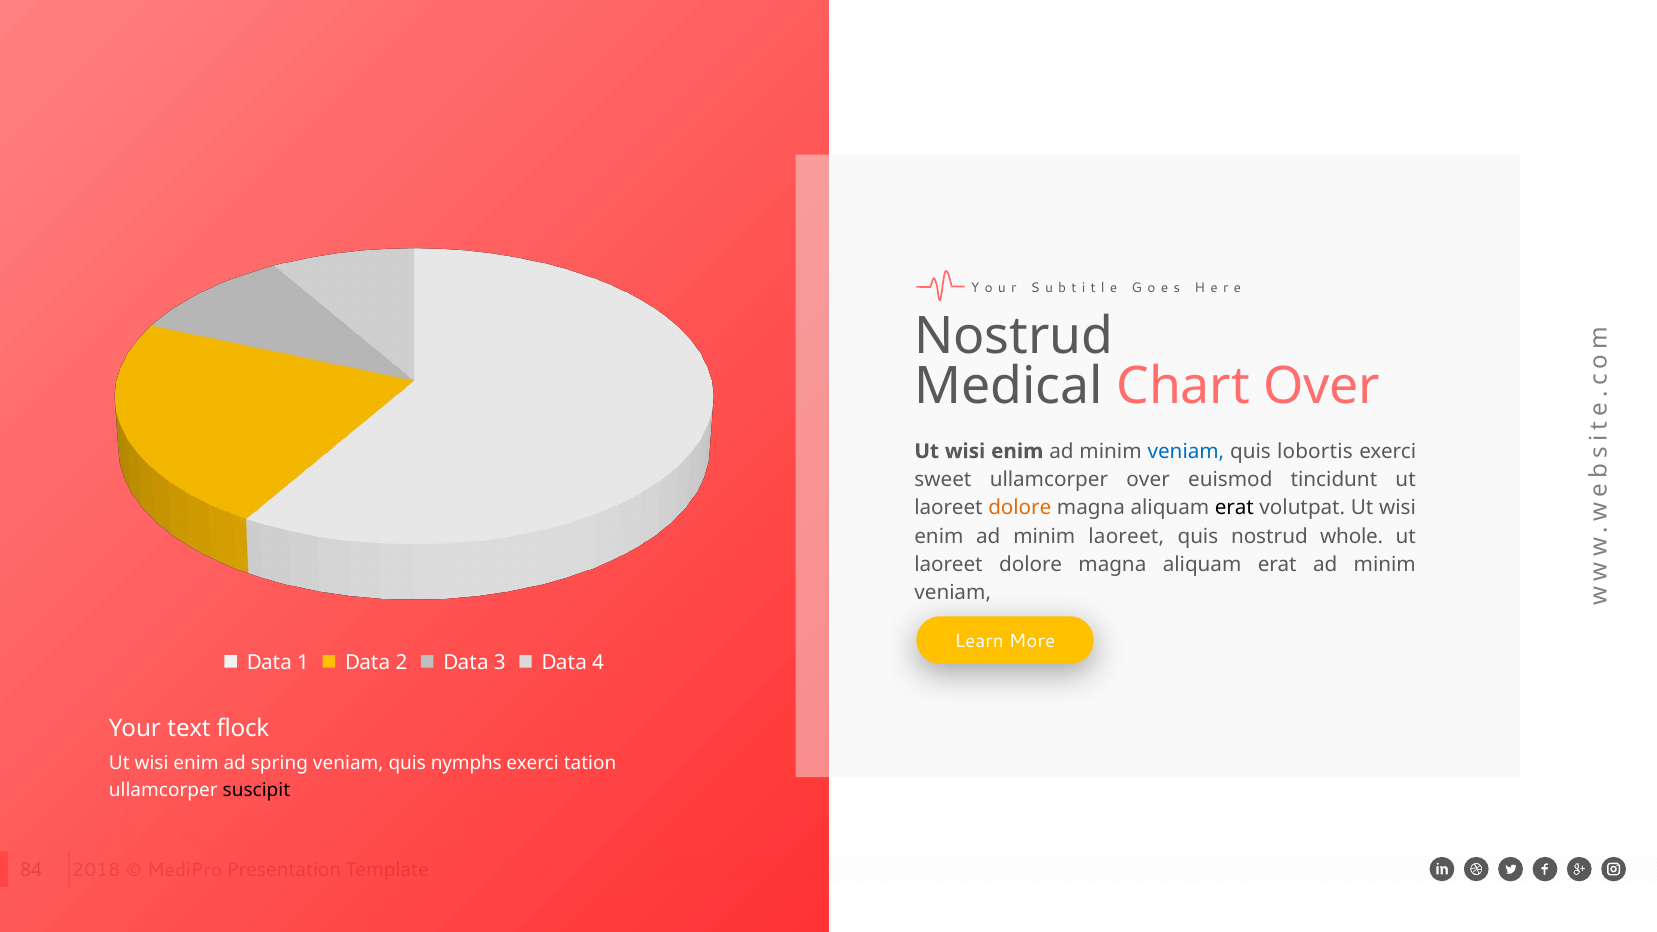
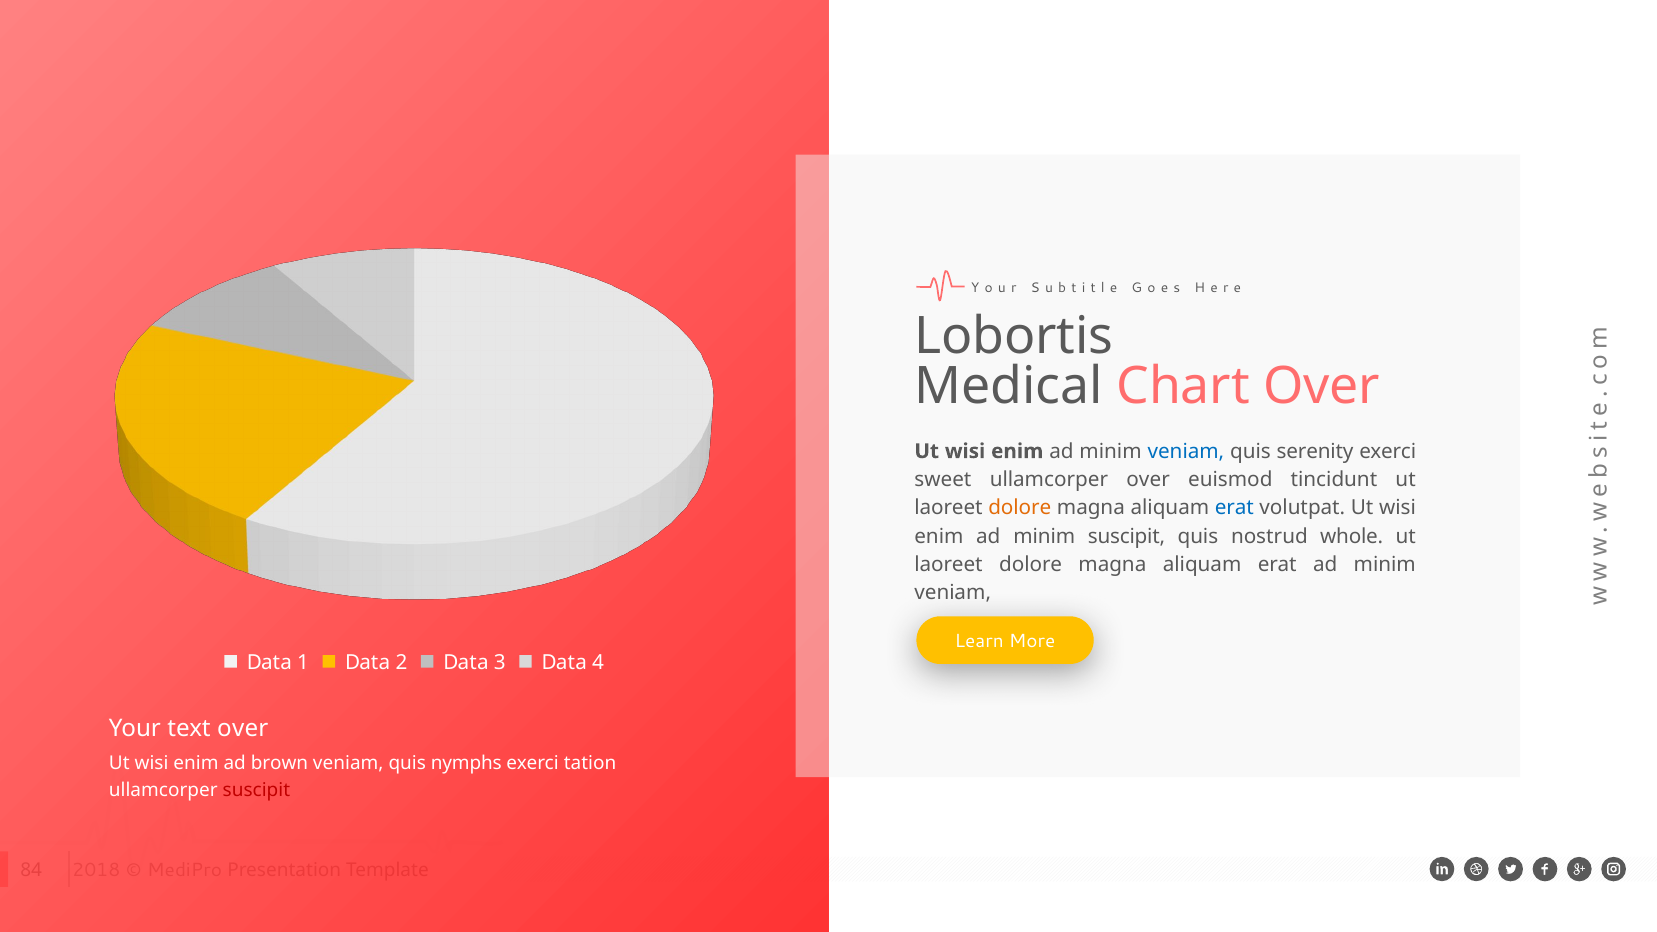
Nostrud at (1014, 336): Nostrud -> Lobortis
lobortis: lobortis -> serenity
erat at (1234, 508) colour: black -> blue
minim laoreet: laoreet -> suscipit
text flock: flock -> over
spring: spring -> brown
suscipit at (256, 790) colour: black -> red
